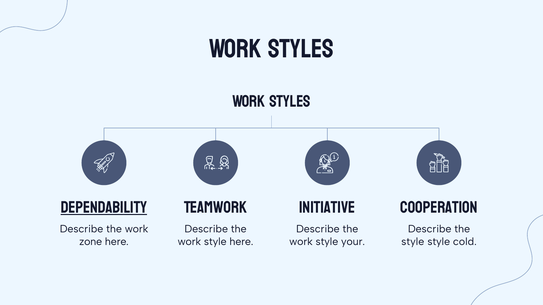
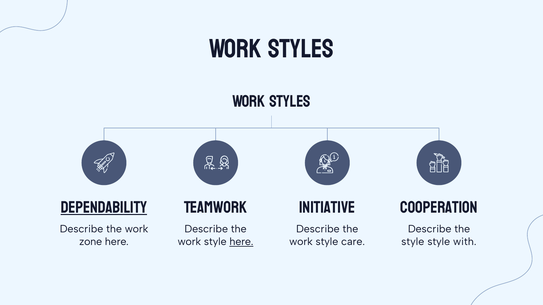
here at (241, 242) underline: none -> present
your: your -> care
cold: cold -> with
